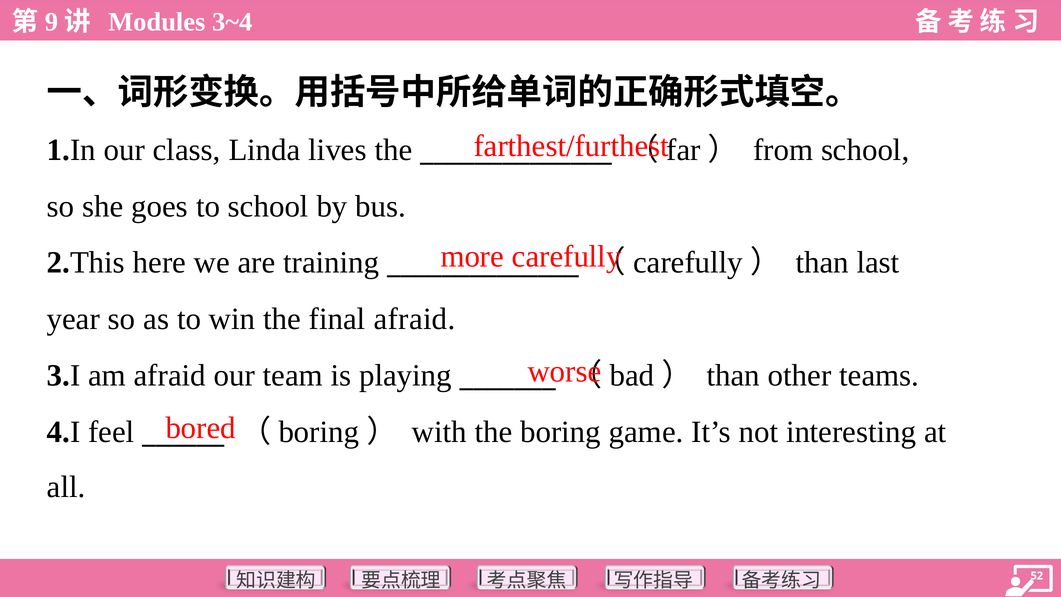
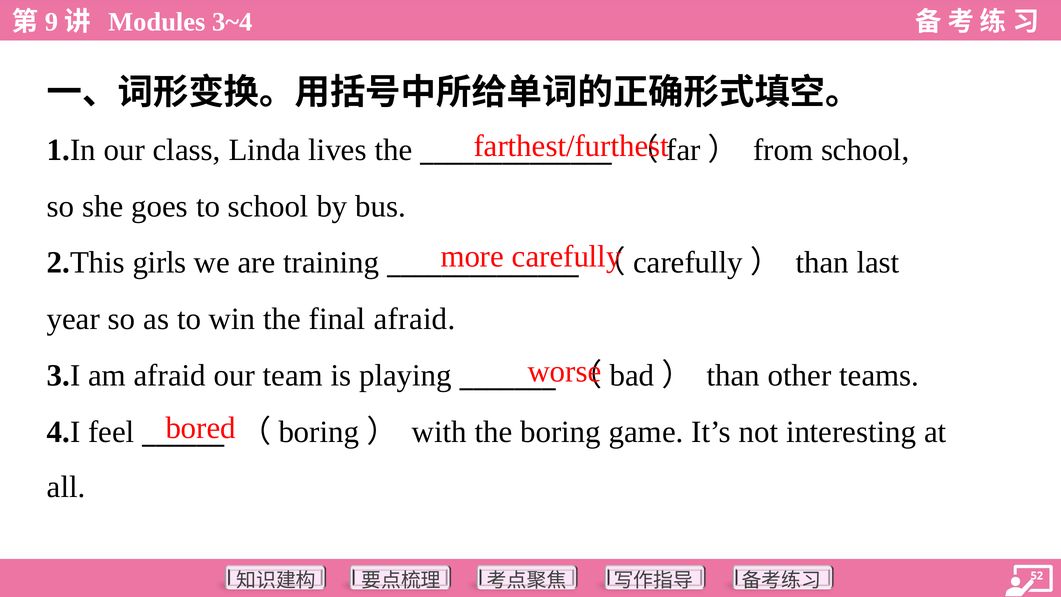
here: here -> girls
